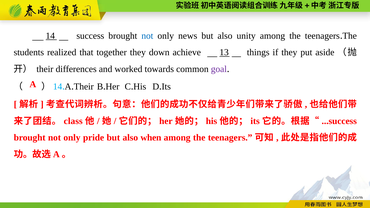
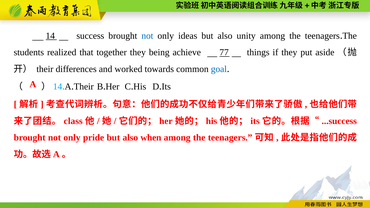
news: news -> ideas
down: down -> being
13: 13 -> 77
goal colour: purple -> blue
